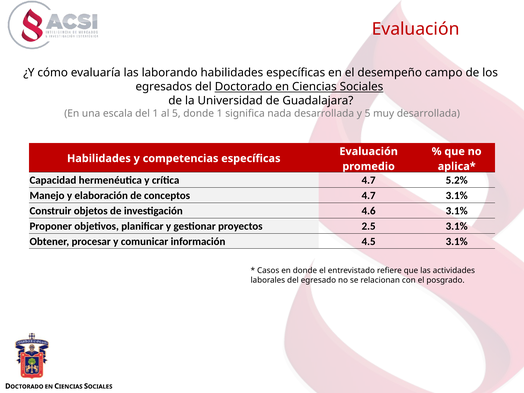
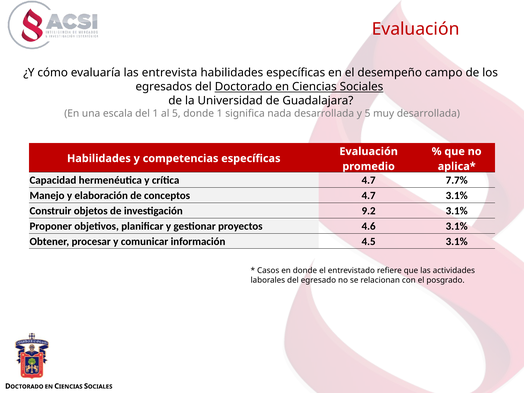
laborando: laborando -> entrevista
5.2%: 5.2% -> 7.7%
4.6: 4.6 -> 9.2
2.5: 2.5 -> 4.6
